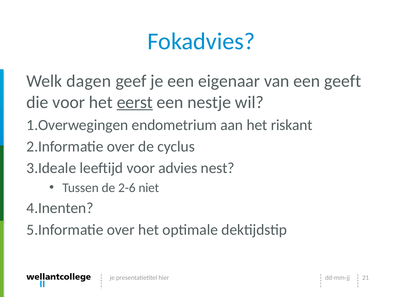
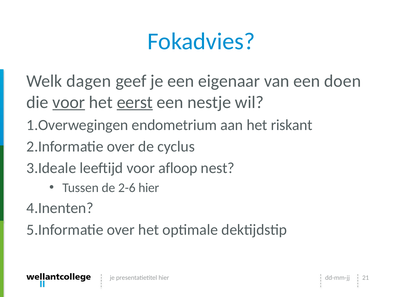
geeft: geeft -> doen
voor at (69, 102) underline: none -> present
advies: advies -> afloop
2-6 niet: niet -> hier
